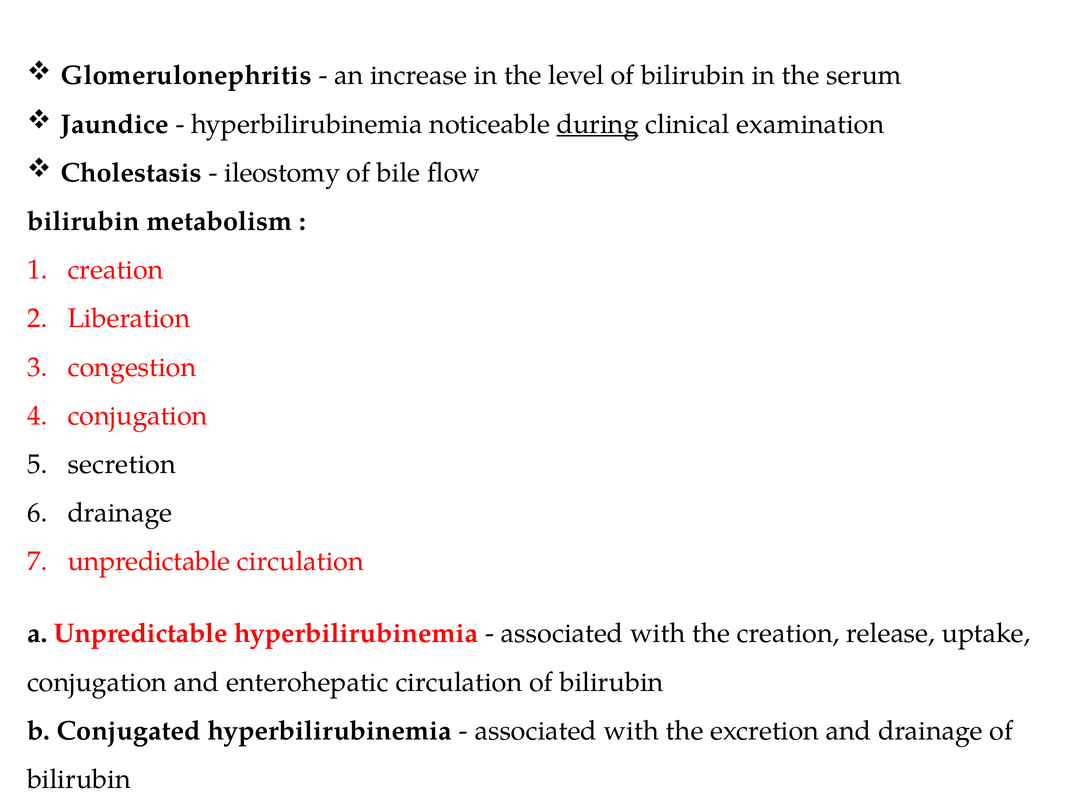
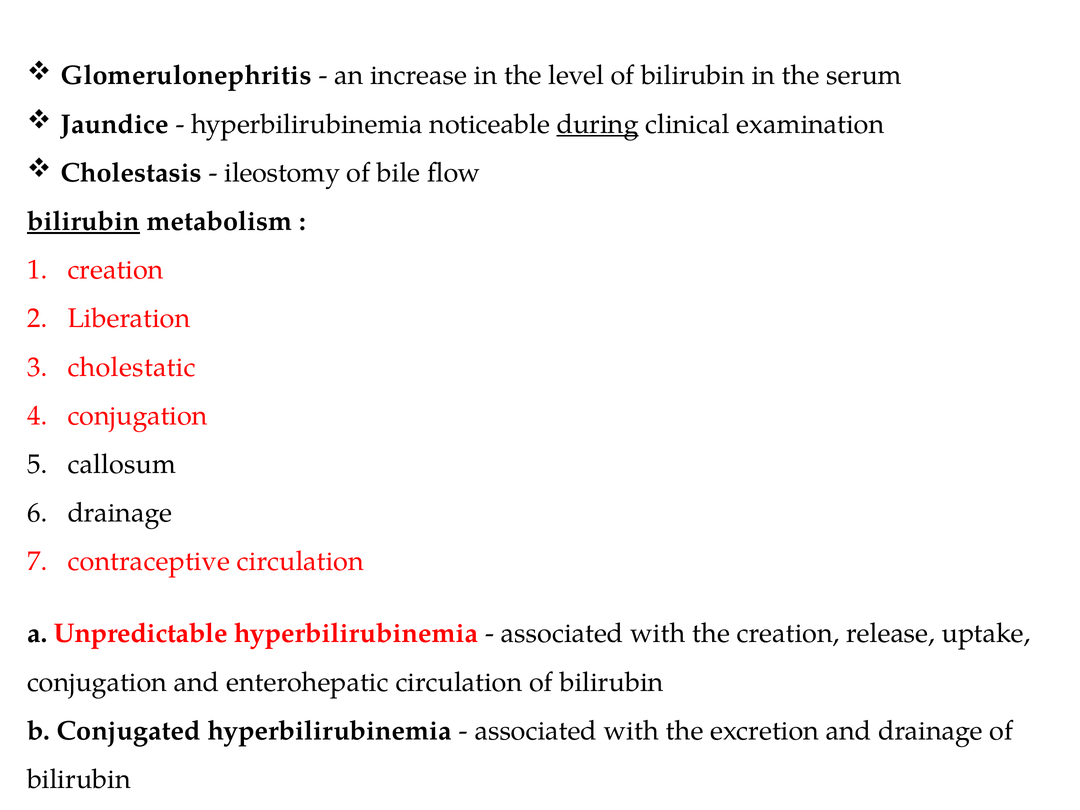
bilirubin at (83, 221) underline: none -> present
congestion: congestion -> cholestatic
secretion: secretion -> callosum
unpredictable at (149, 562): unpredictable -> contraceptive
